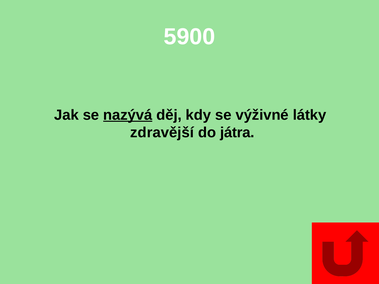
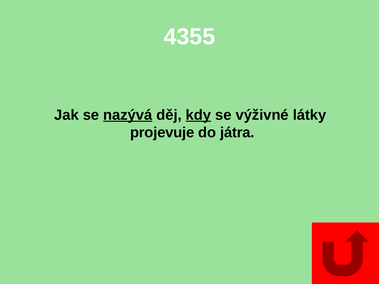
5900: 5900 -> 4355
kdy underline: none -> present
zdravější: zdravější -> projevuje
